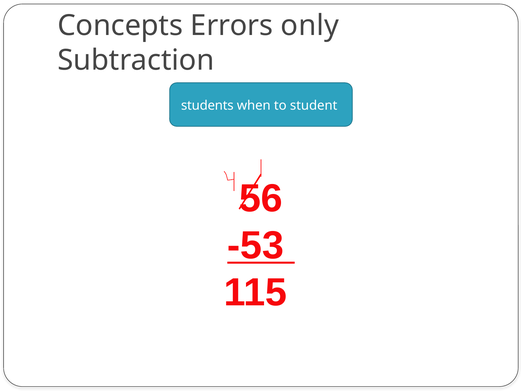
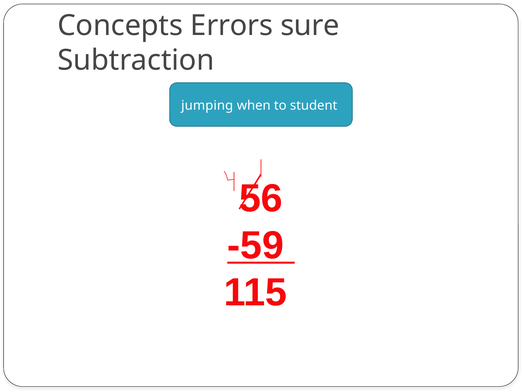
only: only -> sure
students: students -> jumping
-53: -53 -> -59
